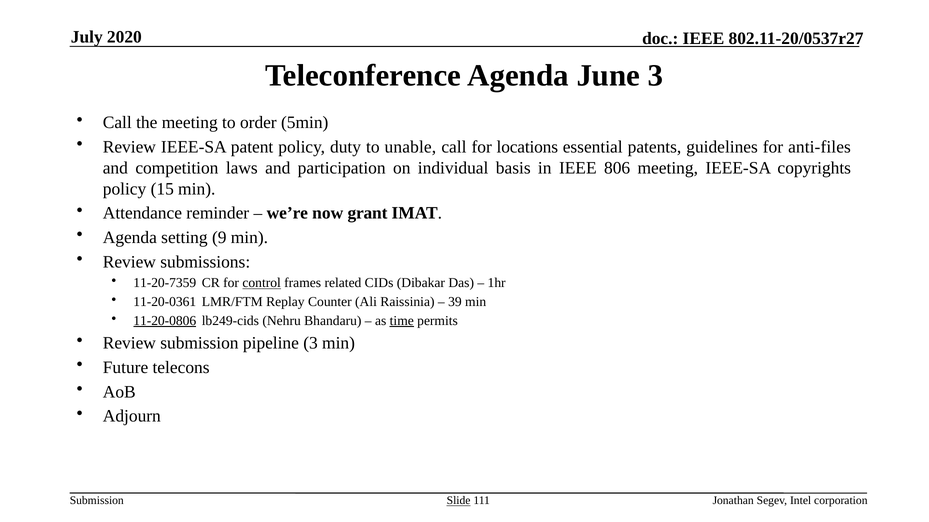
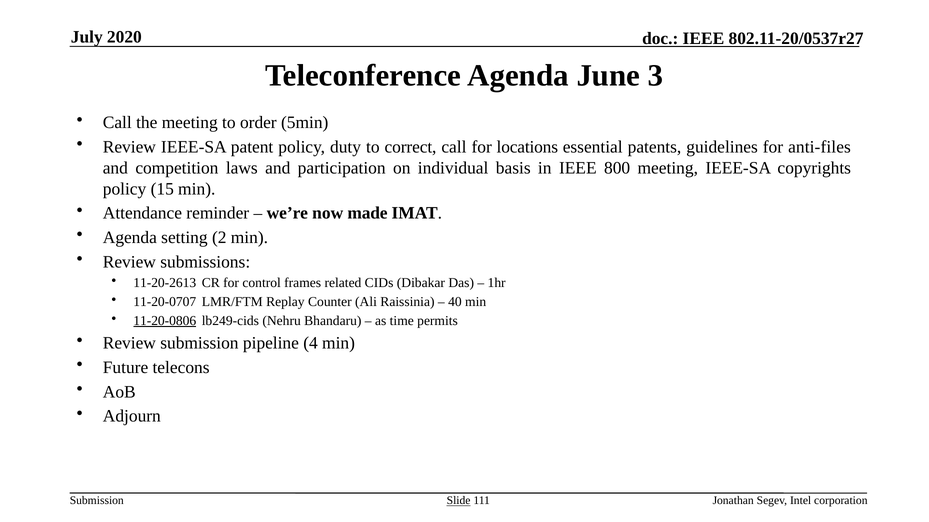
unable: unable -> correct
806: 806 -> 800
grant: grant -> made
9: 9 -> 2
11-20-7359: 11-20-7359 -> 11-20-2613
control underline: present -> none
11-20-0361: 11-20-0361 -> 11-20-0707
39: 39 -> 40
time underline: present -> none
pipeline 3: 3 -> 4
